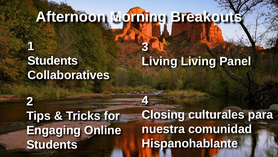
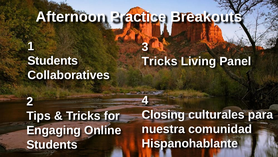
Morning: Morning -> Practice
Living at (160, 61): Living -> Tricks
